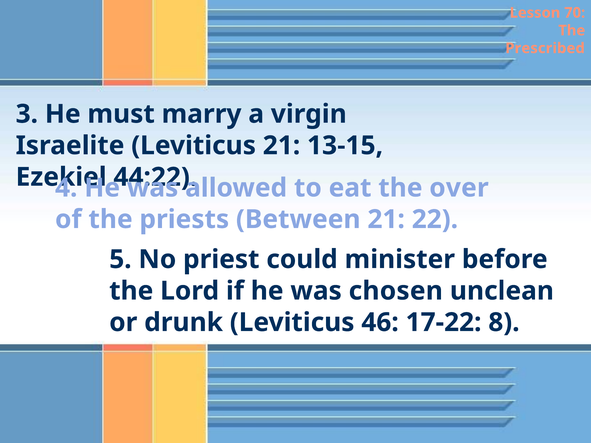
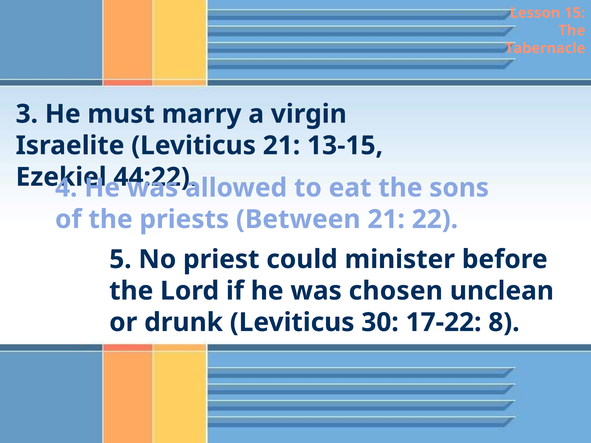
70: 70 -> 15
Prescribed: Prescribed -> Tabernacle
over: over -> sons
46: 46 -> 30
